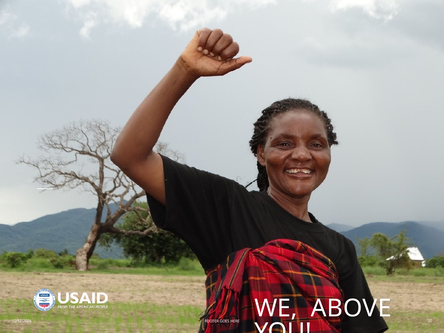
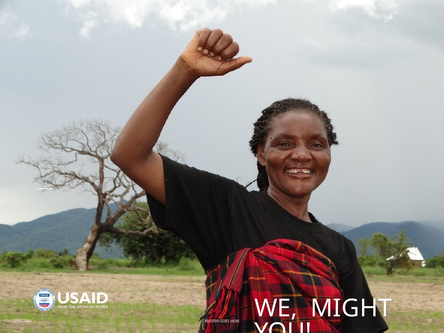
ABOVE: ABOVE -> MIGHT
